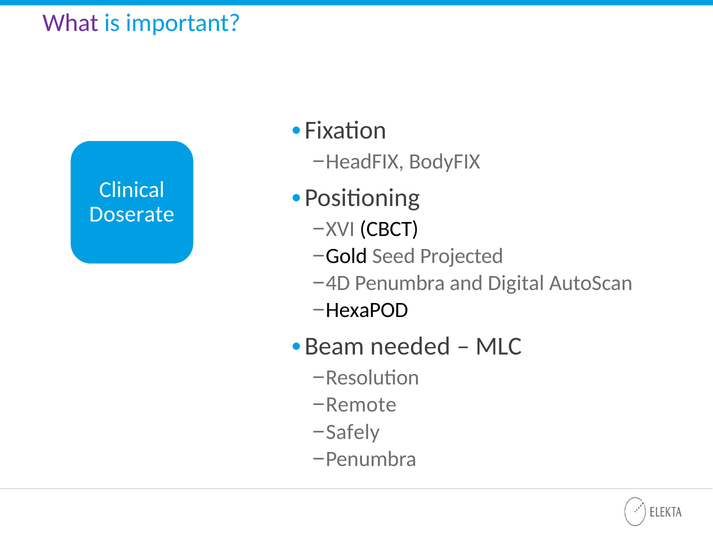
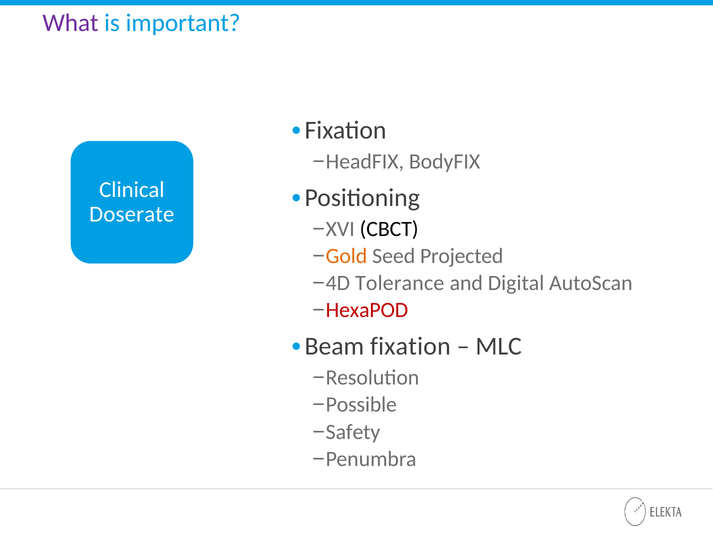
Gold colour: black -> orange
4D Penumbra: Penumbra -> Tolerance
HexaPOD colour: black -> red
Beam needed: needed -> fixation
Remote: Remote -> Possible
Safely: Safely -> Safety
